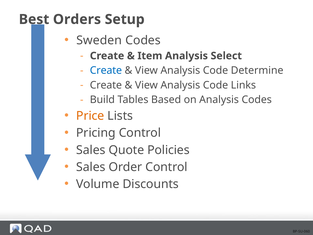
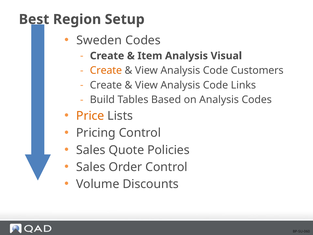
Orders: Orders -> Region
Select: Select -> Visual
Create at (106, 70) colour: blue -> orange
Determine: Determine -> Customers
